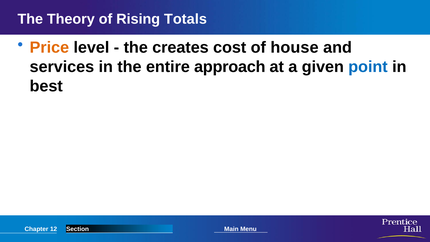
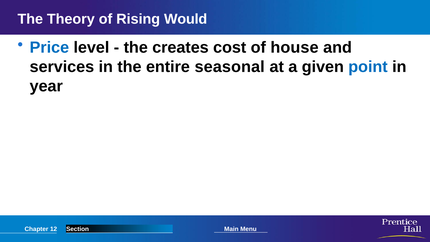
Totals: Totals -> Would
Price colour: orange -> blue
approach: approach -> seasonal
best: best -> year
